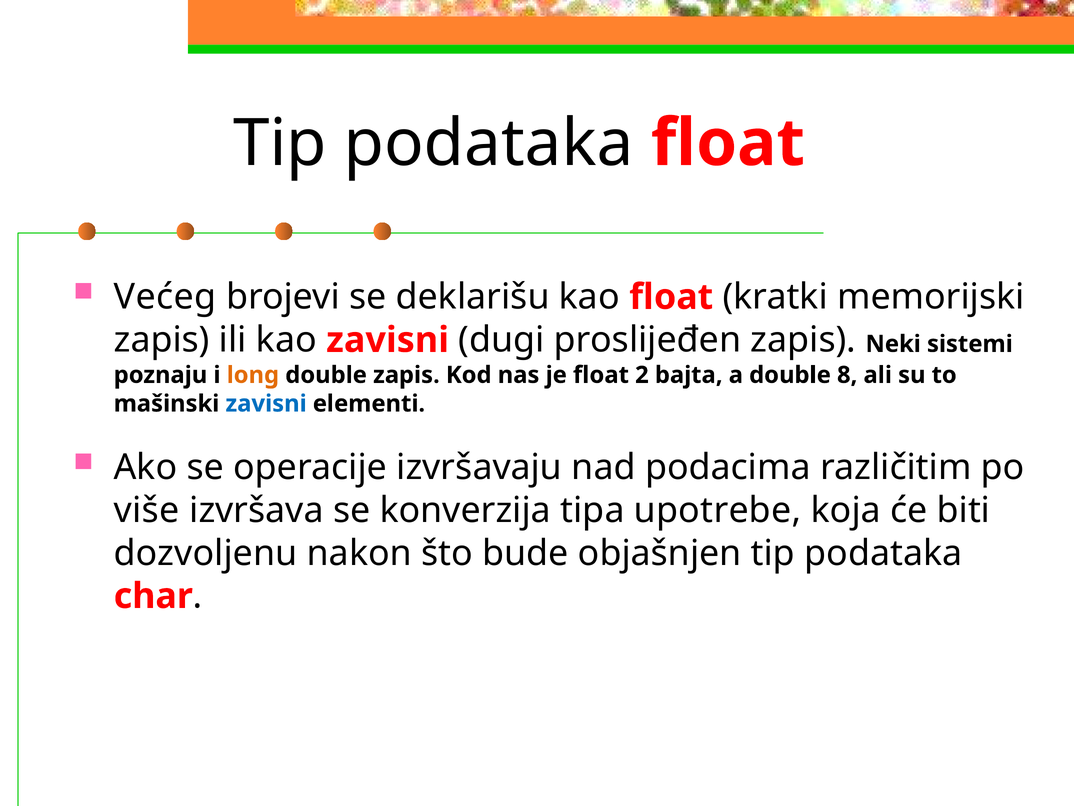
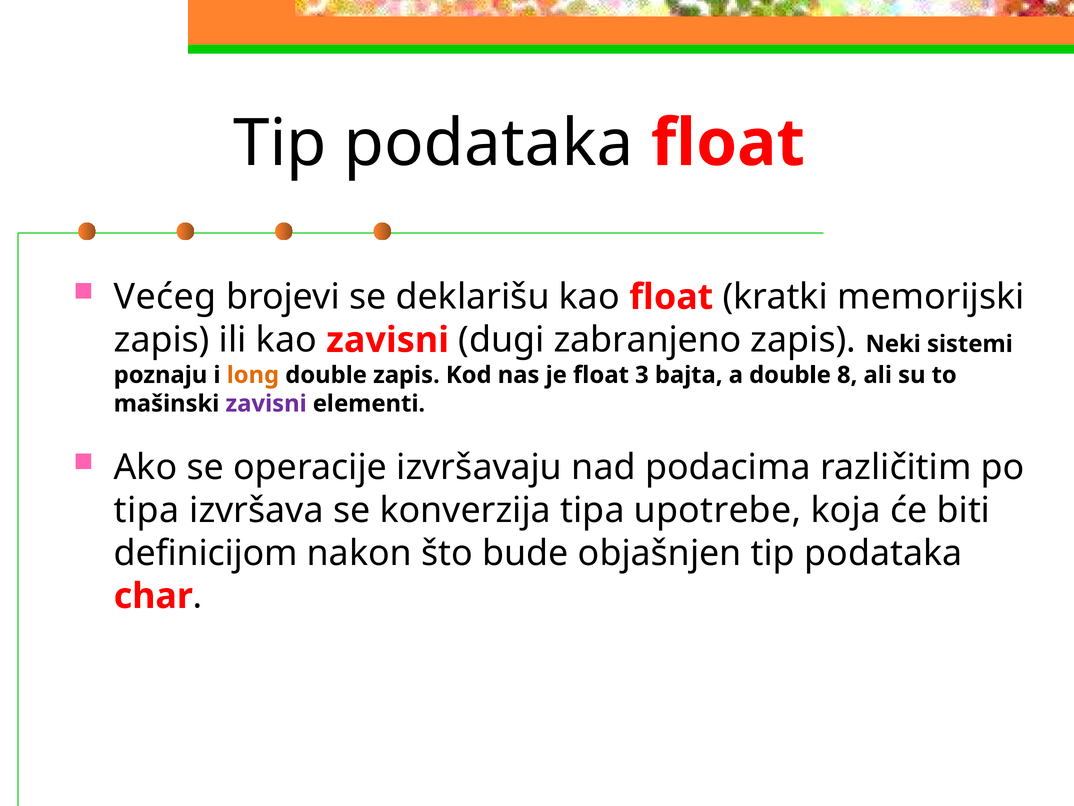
proslijeđen: proslijeđen -> zabranjeno
2: 2 -> 3
zavisni at (266, 403) colour: blue -> purple
više at (147, 510): više -> tipa
dozvoljenu: dozvoljenu -> definicijom
